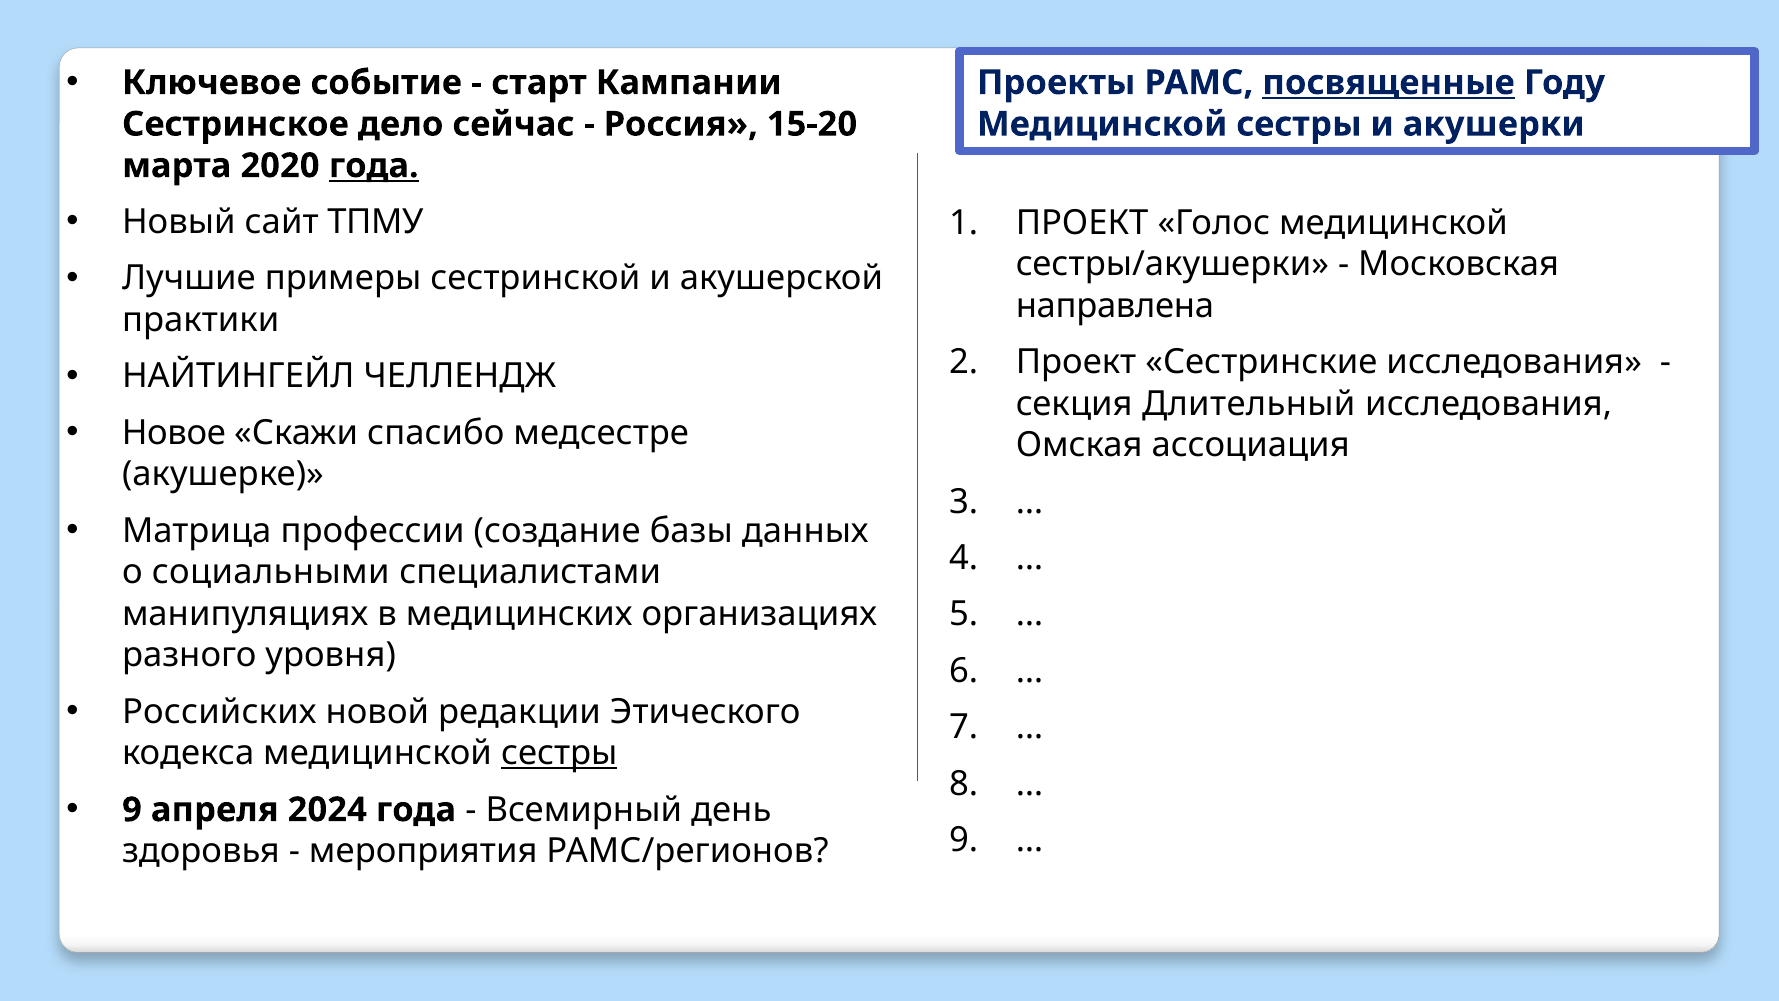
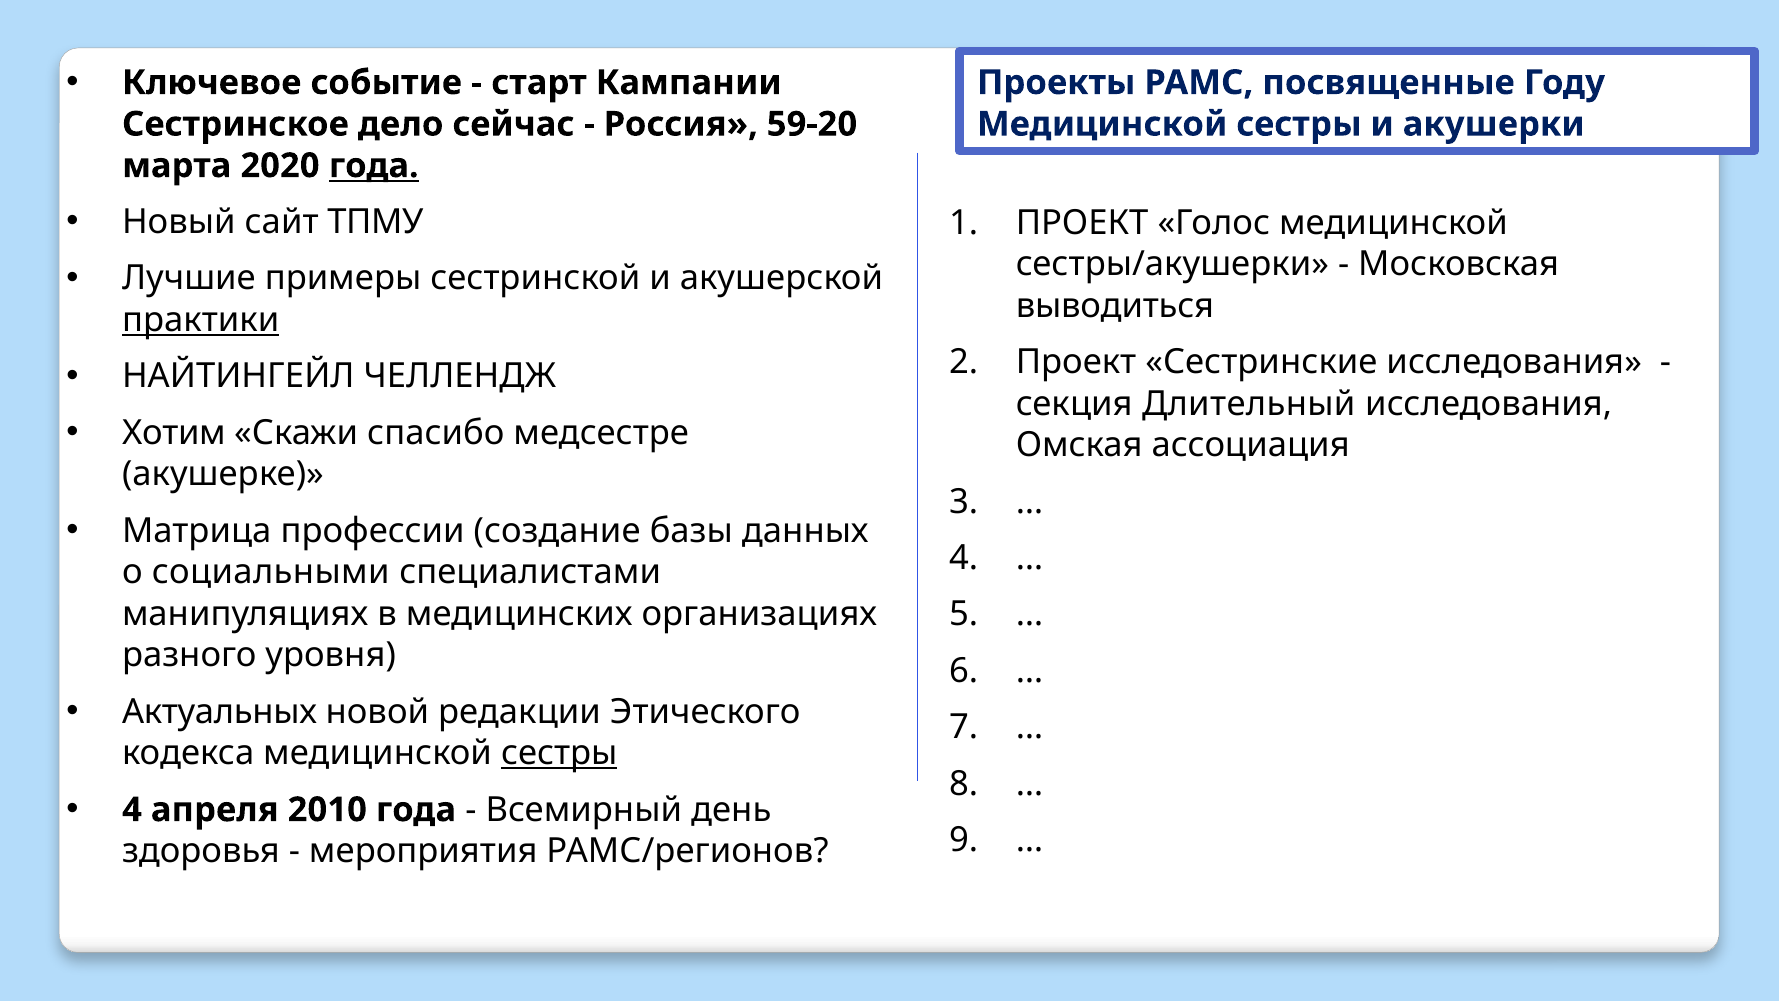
посвященные underline: present -> none
15-20: 15-20 -> 59-20
направлена: направлена -> выводиться
практики underline: none -> present
Новое: Новое -> Хотим
Российских: Российских -> Актуальных
9 at (132, 810): 9 -> 4
2024: 2024 -> 2010
